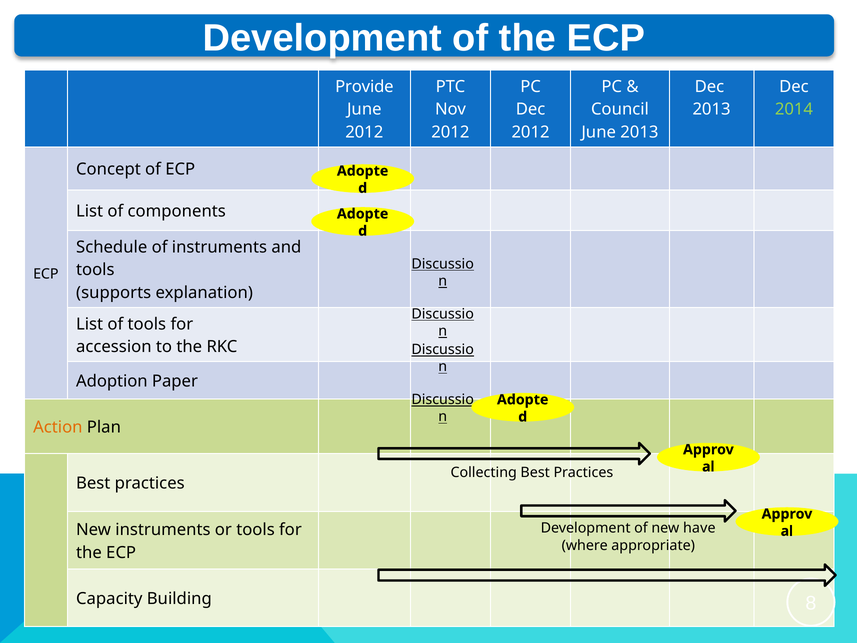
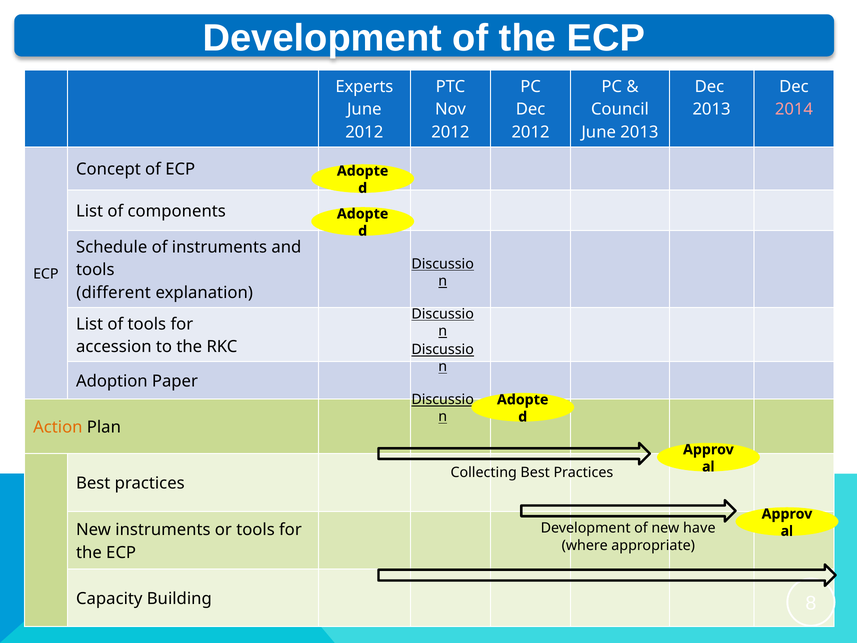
Provide: Provide -> Experts
2014 colour: light green -> pink
supports: supports -> different
